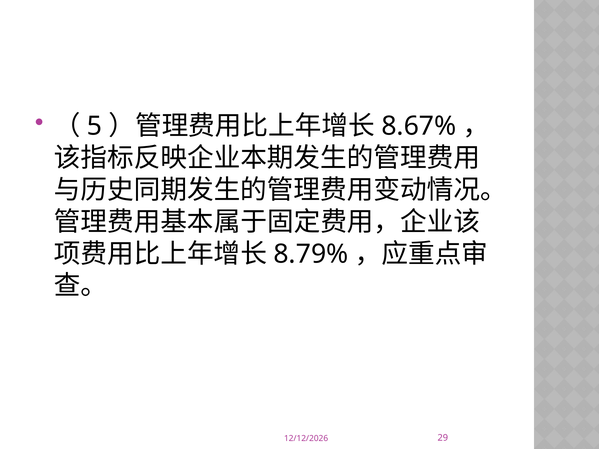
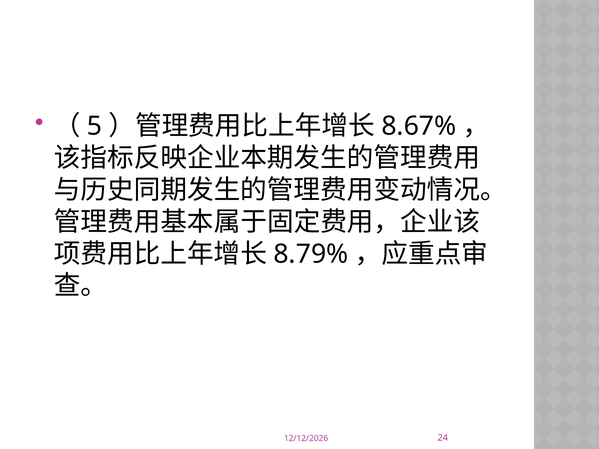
29: 29 -> 24
